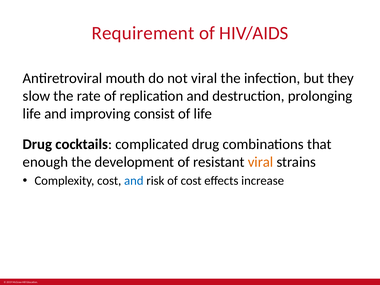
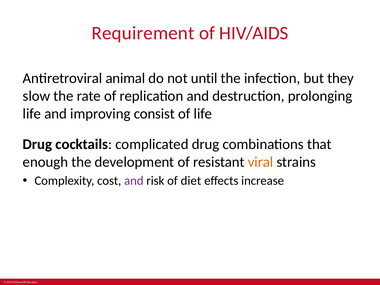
mouth: mouth -> animal
not viral: viral -> until
and at (134, 181) colour: blue -> purple
of cost: cost -> diet
